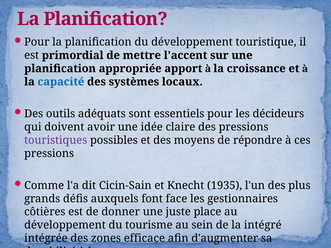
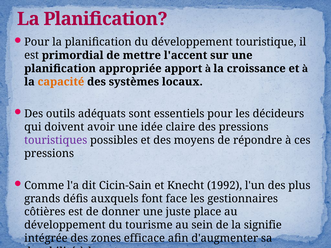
capacité colour: blue -> orange
1935: 1935 -> 1992
intégré: intégré -> signifie
